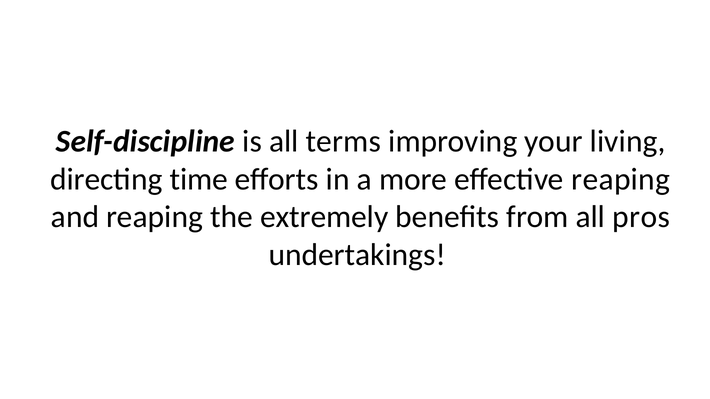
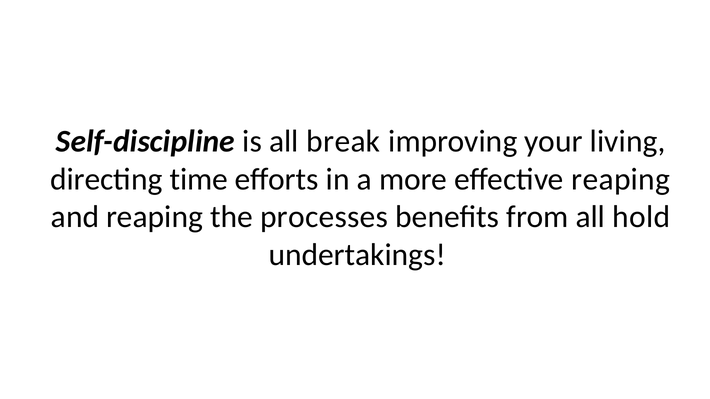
terms: terms -> break
extremely: extremely -> processes
pros: pros -> hold
